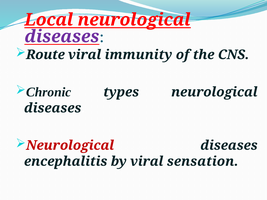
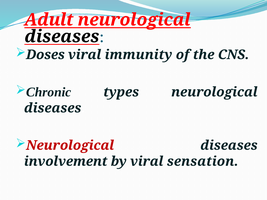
Local: Local -> Adult
diseases at (62, 37) colour: purple -> black
Route: Route -> Doses
encephalitis: encephalitis -> involvement
